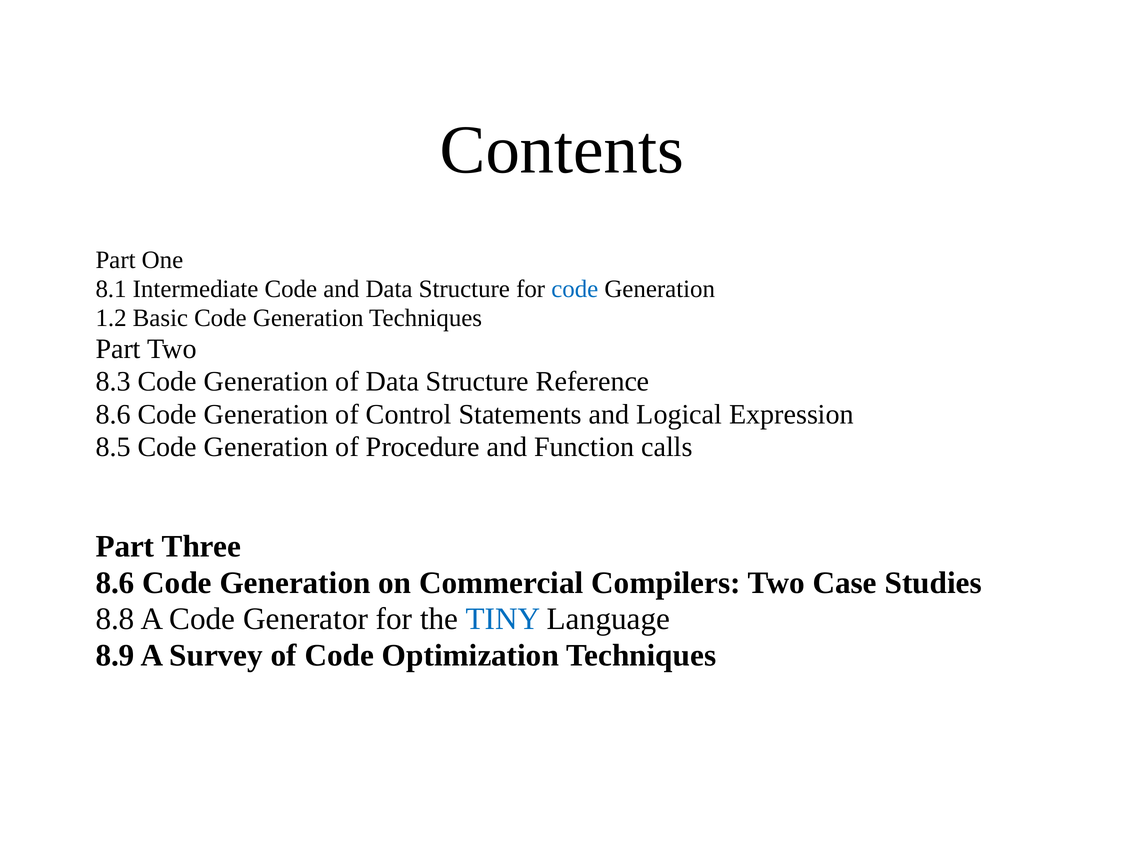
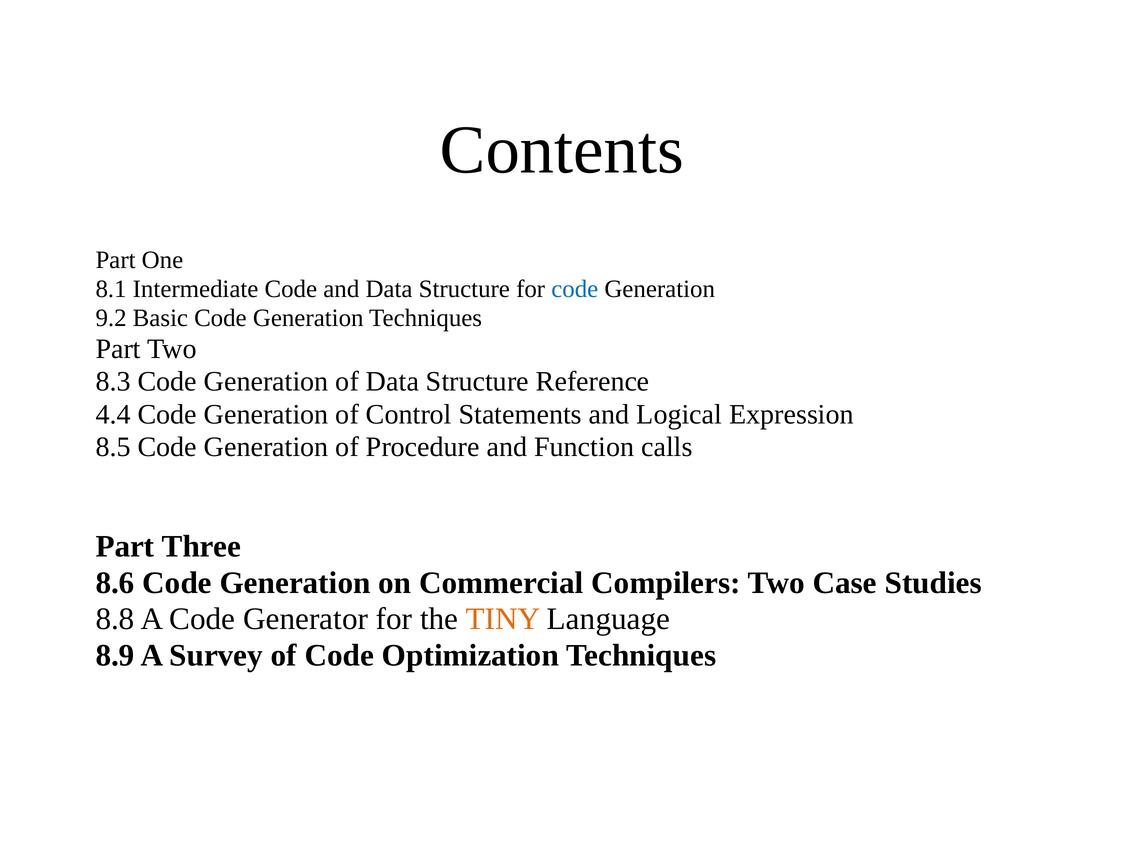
1.2: 1.2 -> 9.2
8.6 at (113, 414): 8.6 -> 4.4
TINY colour: blue -> orange
